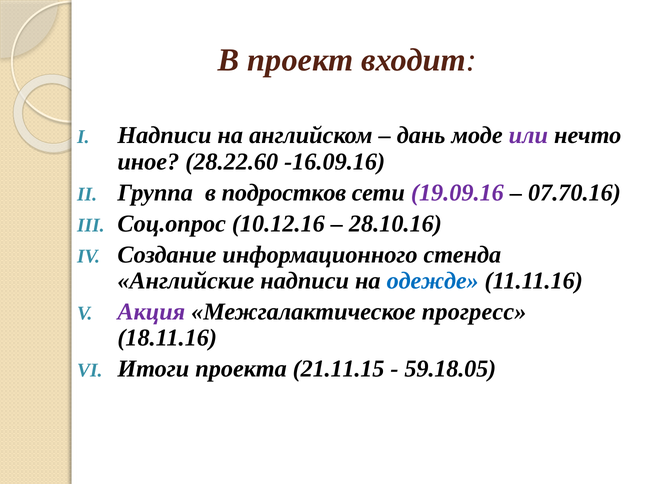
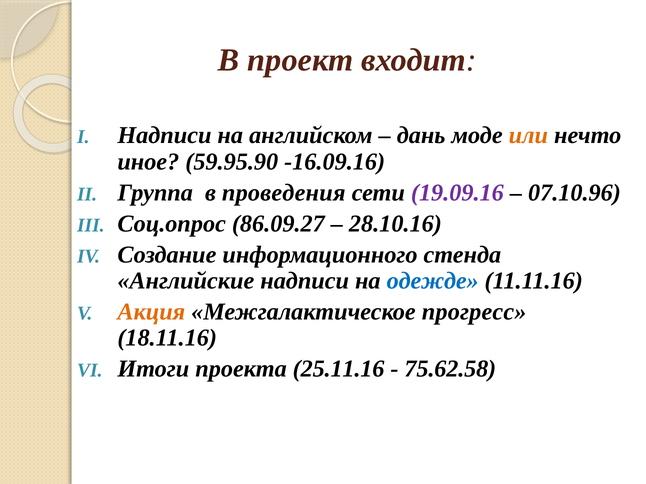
или colour: purple -> orange
28.22.60: 28.22.60 -> 59.95.90
подростков: подростков -> проведения
07.70.16: 07.70.16 -> 07.10.96
10.12.16: 10.12.16 -> 86.09.27
Акция colour: purple -> orange
21.11.15: 21.11.15 -> 25.11.16
59.18.05: 59.18.05 -> 75.62.58
